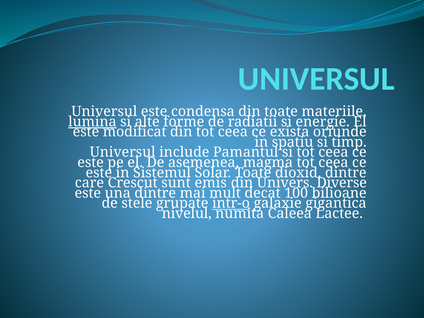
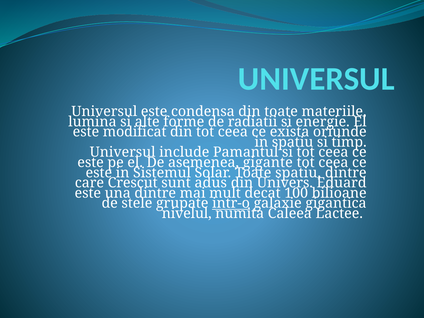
lumina underline: present -> none
magma: magma -> gigante
Toate dioxid: dioxid -> spatiu
emis: emis -> adus
Diverse: Diverse -> Eduard
